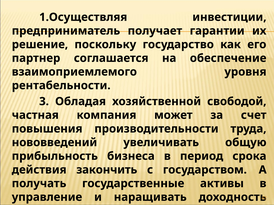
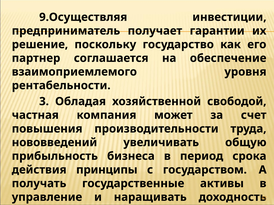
1.Осуществляя: 1.Осуществляя -> 9.Осуществляя
закончить: закончить -> принципы
